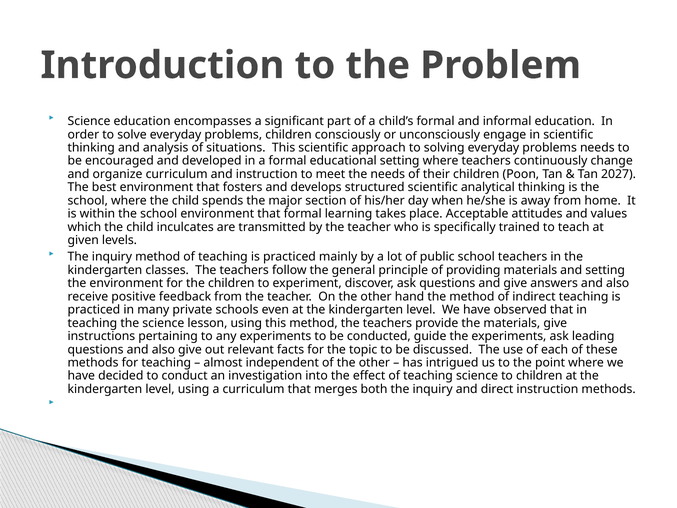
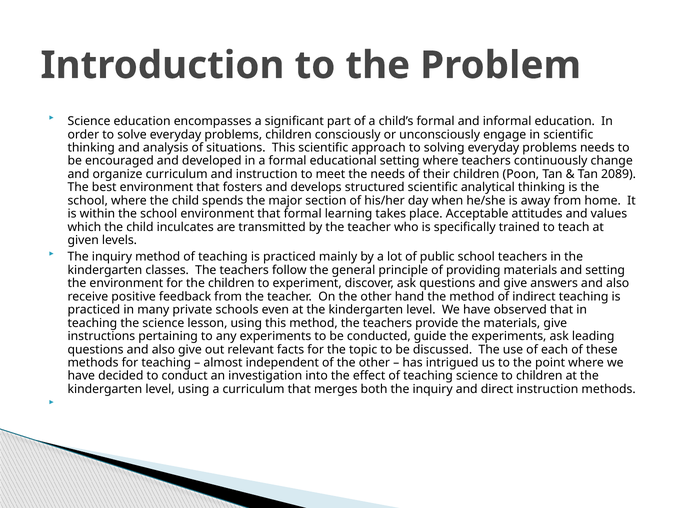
2027: 2027 -> 2089
